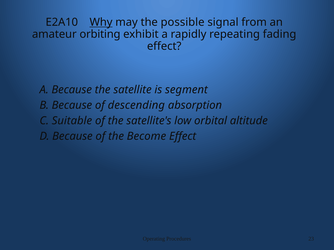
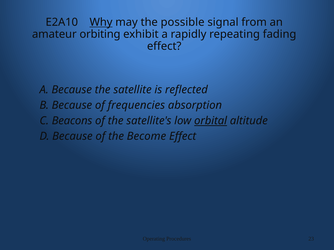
segment: segment -> reflected
descending: descending -> frequencies
Suitable: Suitable -> Beacons
orbital underline: none -> present
